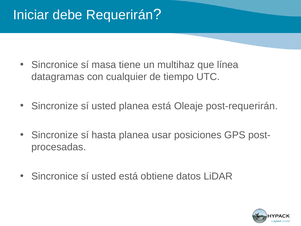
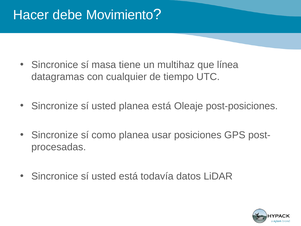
Iniciar: Iniciar -> Hacer
Requerirán: Requerirán -> Movimiento
post-requerirán: post-requerirán -> post-posiciones
hasta: hasta -> como
obtiene: obtiene -> todavía
